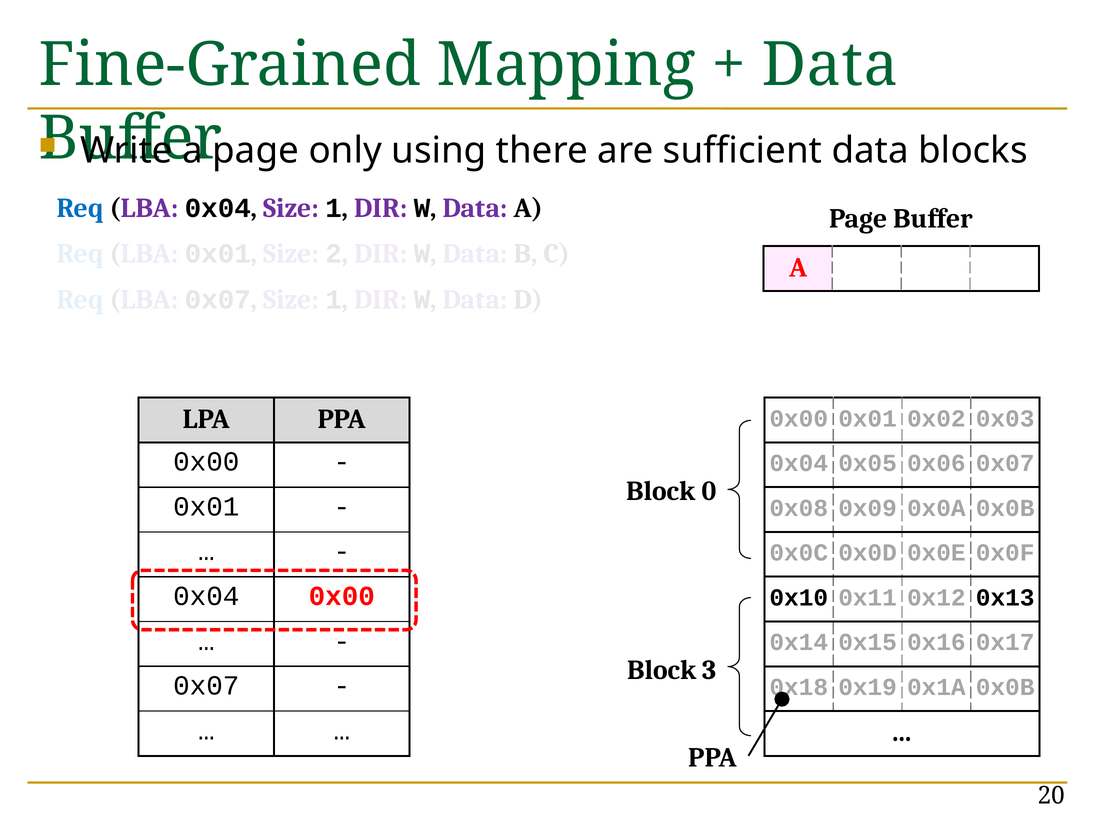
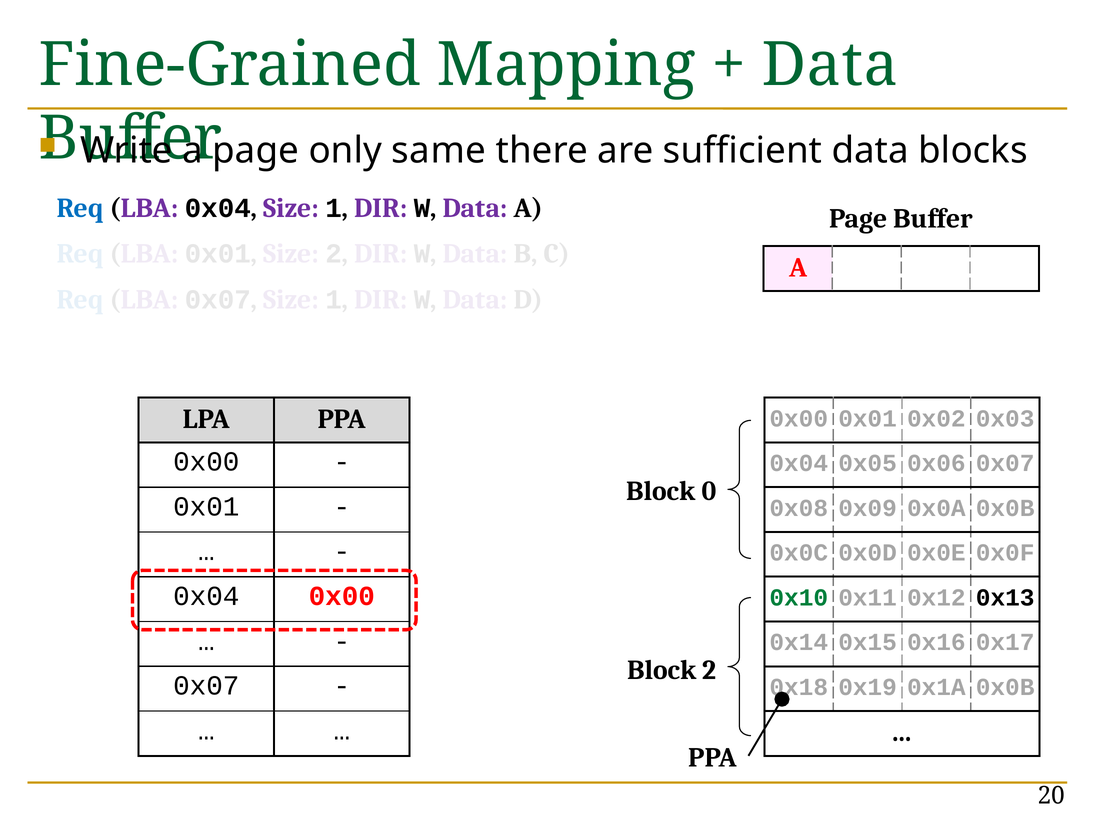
using: using -> same
0x10 colour: black -> green
Block 3: 3 -> 2
